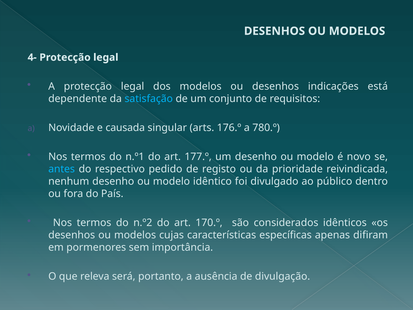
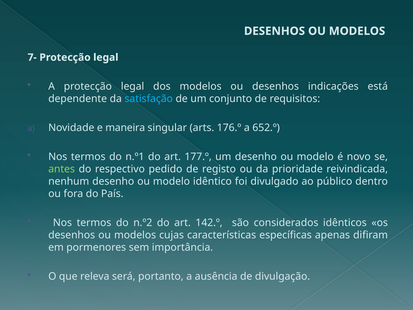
4-: 4- -> 7-
causada: causada -> maneira
780.º: 780.º -> 652.º
antes colour: light blue -> light green
170.º: 170.º -> 142.º
